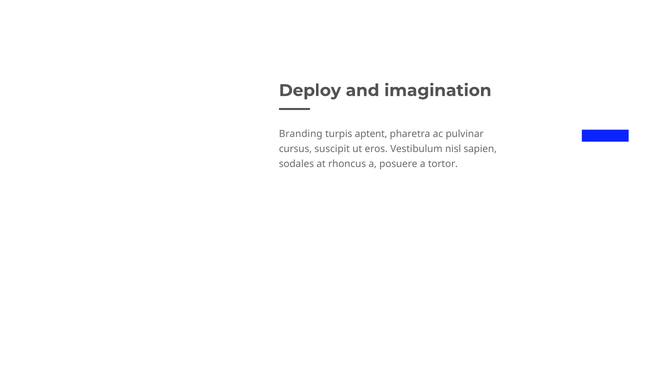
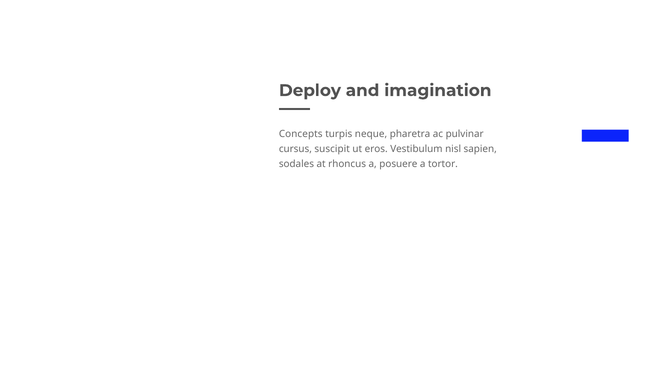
Branding: Branding -> Concepts
aptent: aptent -> neque
